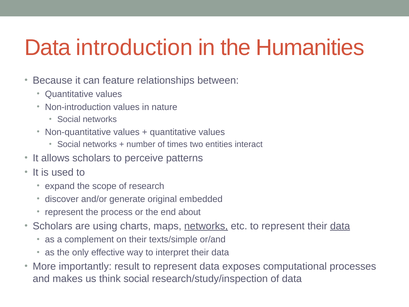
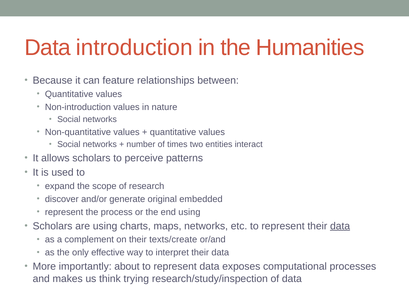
end about: about -> using
networks at (206, 226) underline: present -> none
texts/simple: texts/simple -> texts/create
result: result -> about
think social: social -> trying
